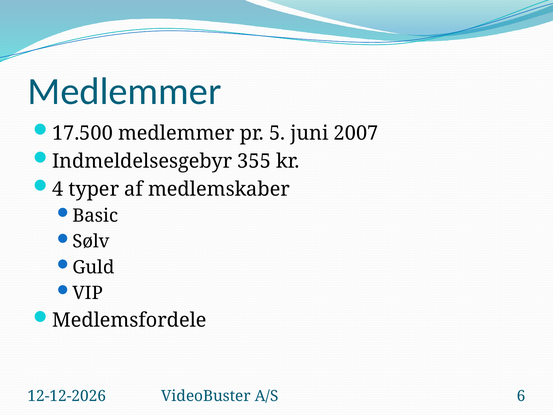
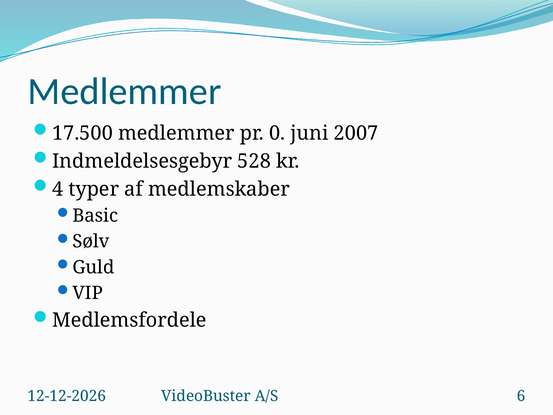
5: 5 -> 0
355: 355 -> 528
